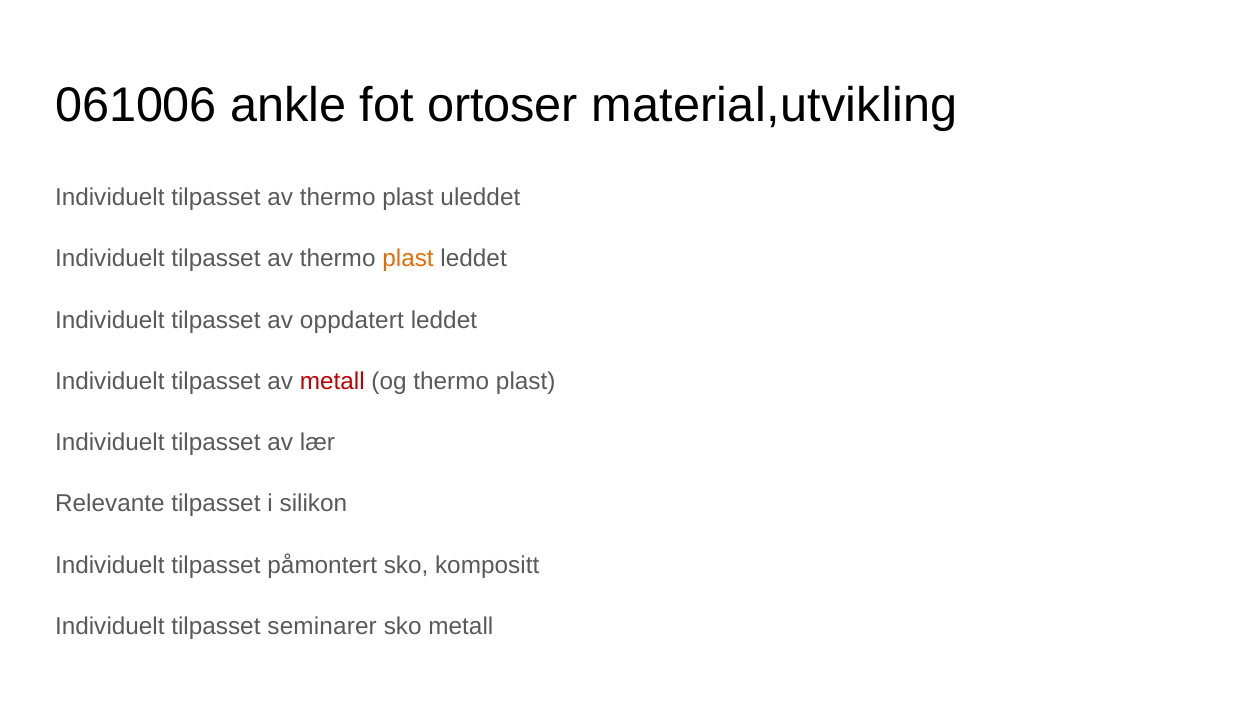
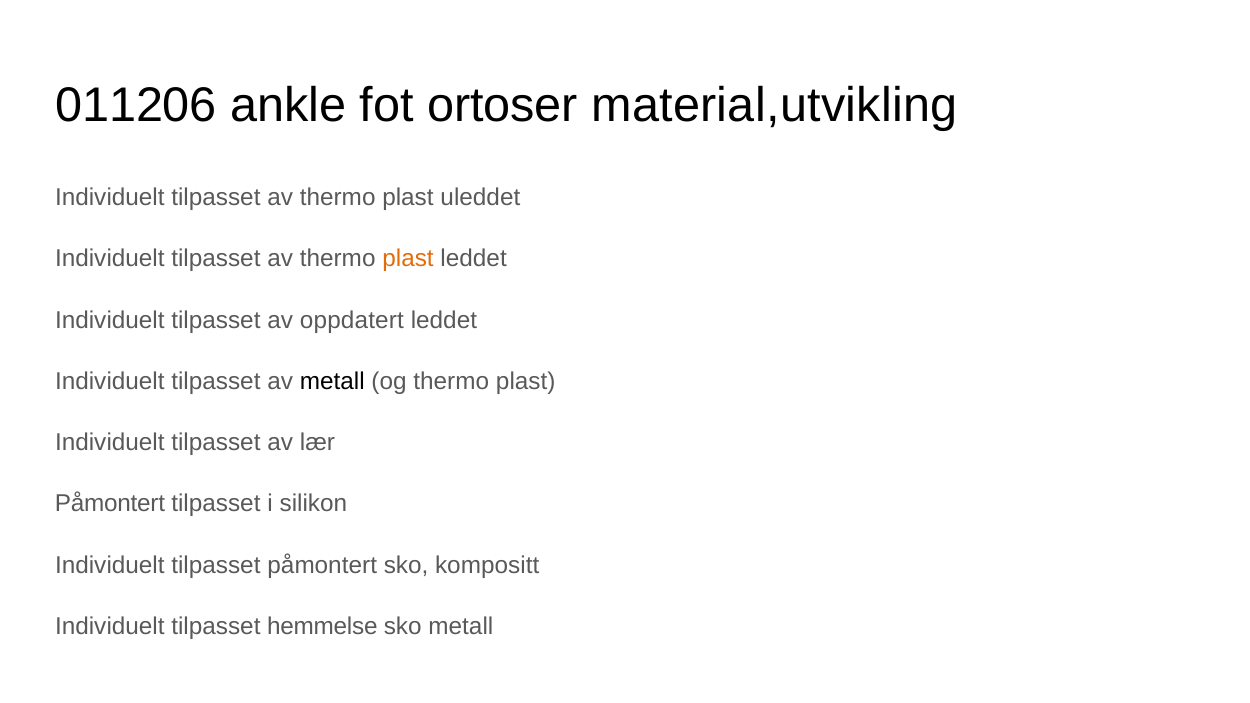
061006: 061006 -> 011206
metall at (332, 381) colour: red -> black
Relevante at (110, 504): Relevante -> Påmontert
seminarer: seminarer -> hemmelse
